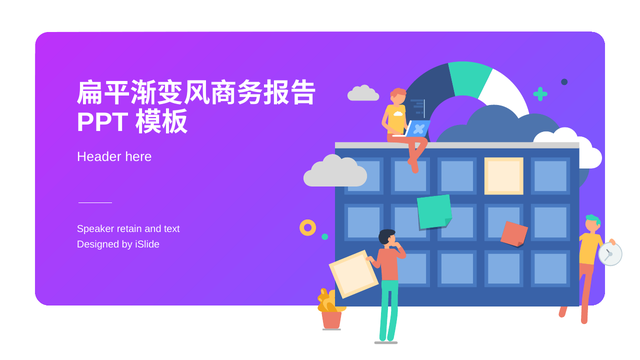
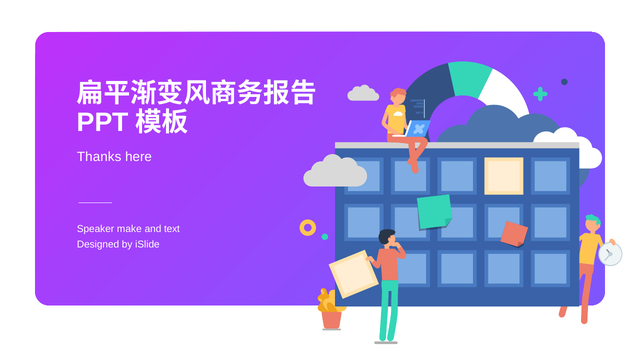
Header: Header -> Thanks
retain: retain -> make
